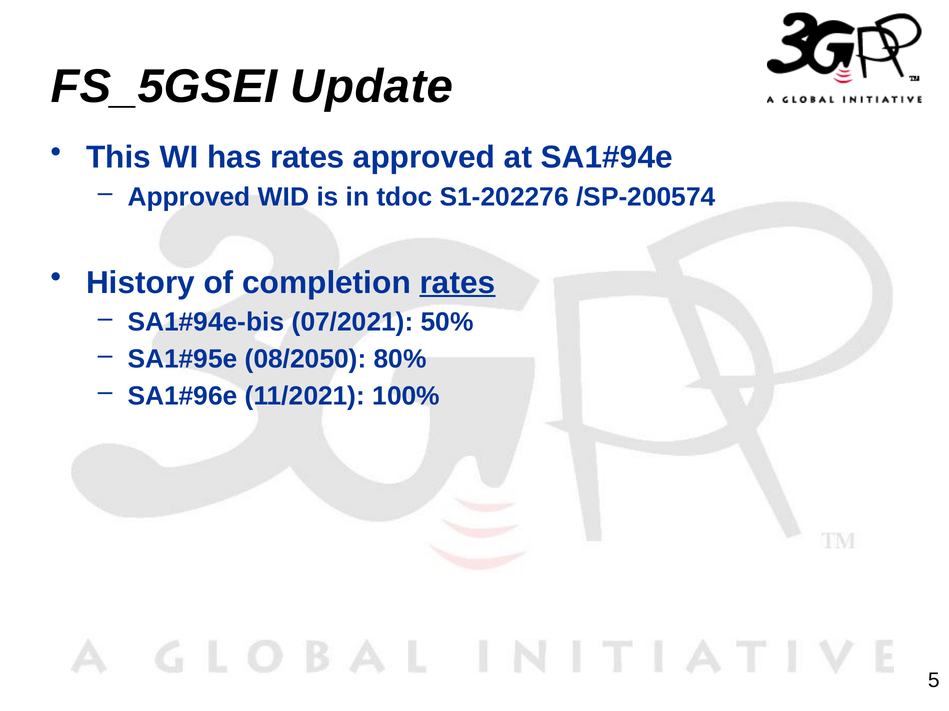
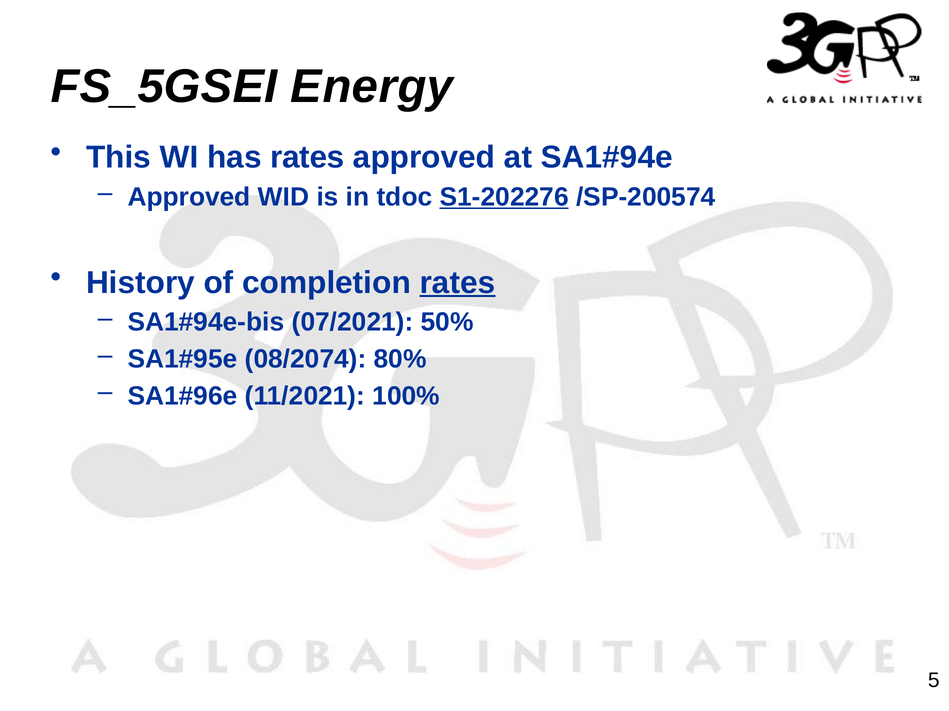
Update: Update -> Energy
S1-202276 underline: none -> present
08/2050: 08/2050 -> 08/2074
